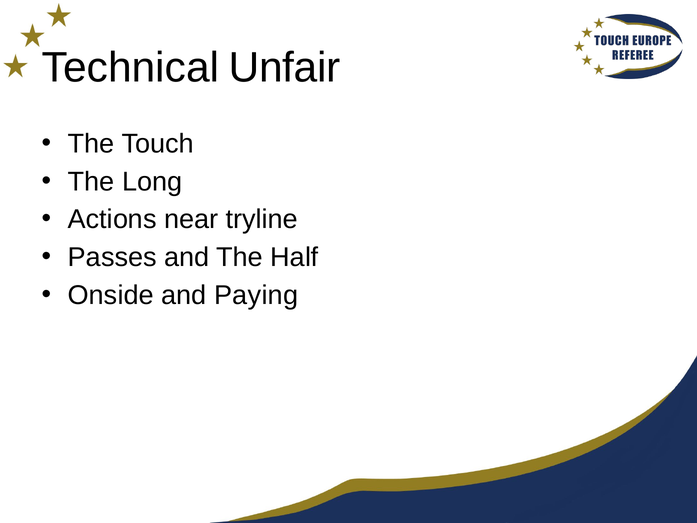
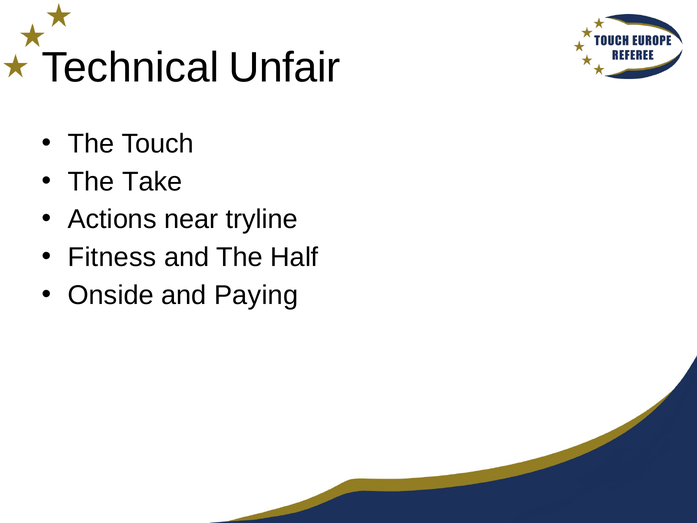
Long: Long -> Take
Passes: Passes -> Fitness
